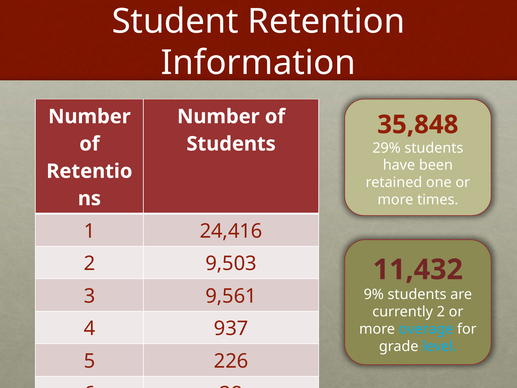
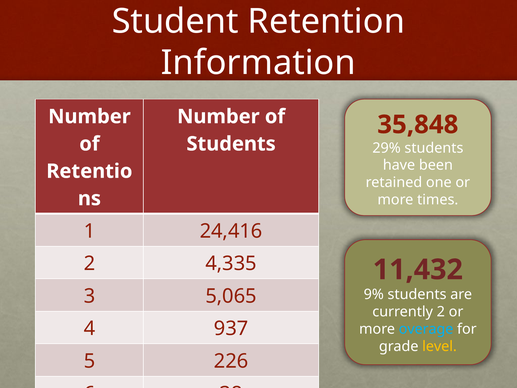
9,503: 9,503 -> 4,335
9,561: 9,561 -> 5,065
level colour: light blue -> yellow
